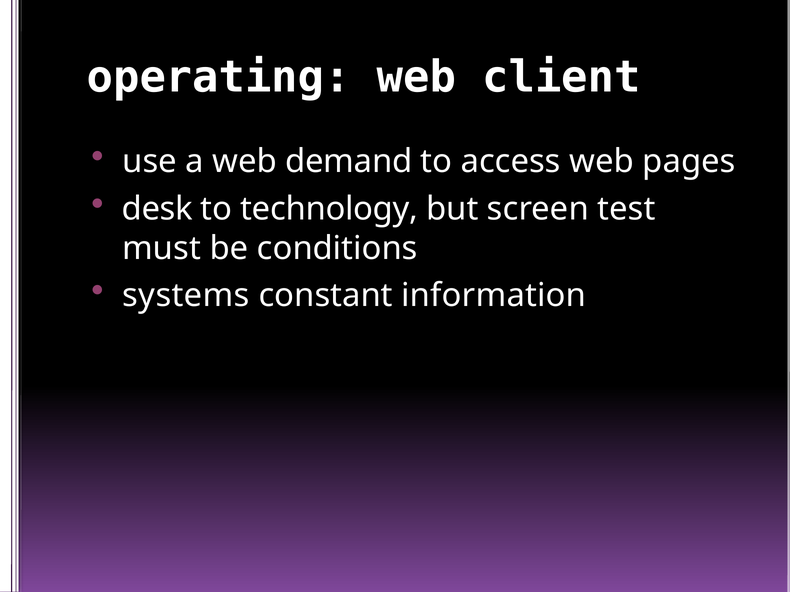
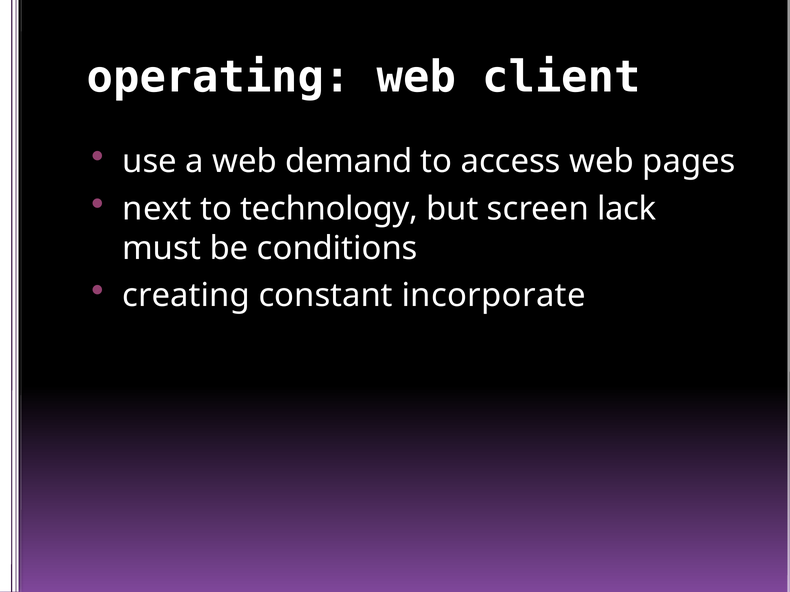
desk: desk -> next
test: test -> lack
systems: systems -> creating
information: information -> incorporate
